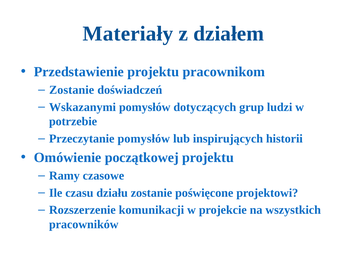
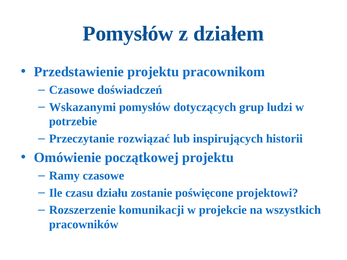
Materiały at (128, 34): Materiały -> Pomysłów
Zostanie at (72, 90): Zostanie -> Czasowe
Przeczytanie pomysłów: pomysłów -> rozwiązać
